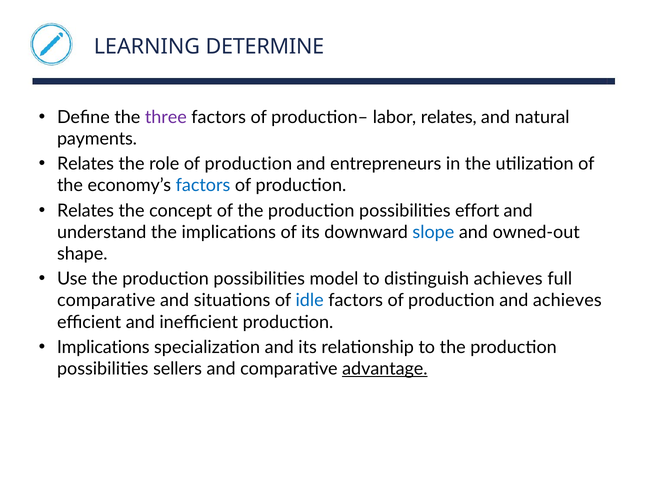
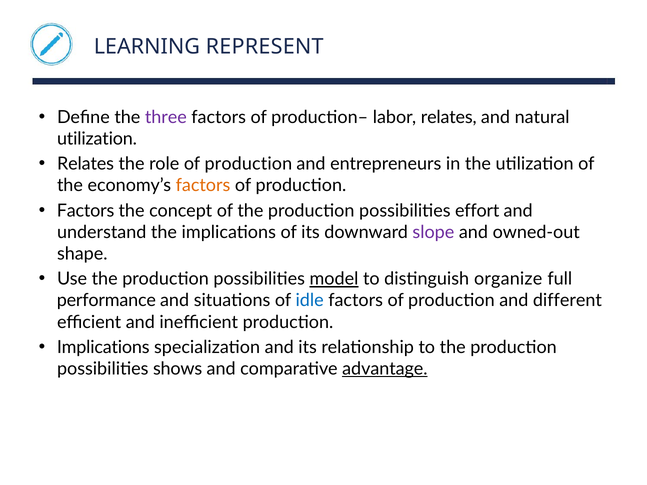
DETERMINE: DETERMINE -> REPRESENT
payments at (97, 139): payments -> utilization
factors at (203, 186) colour: blue -> orange
Relates at (86, 211): Relates -> Factors
slope colour: blue -> purple
model underline: none -> present
distinguish achieves: achieves -> organize
comparative at (106, 301): comparative -> performance
and achieves: achieves -> different
sellers: sellers -> shows
